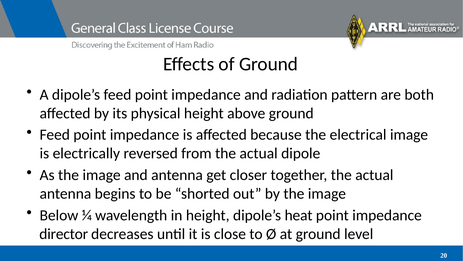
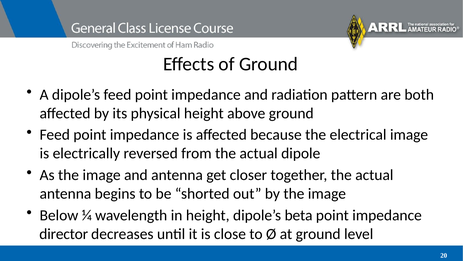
heat: heat -> beta
